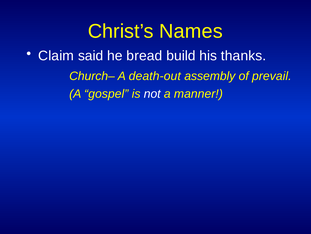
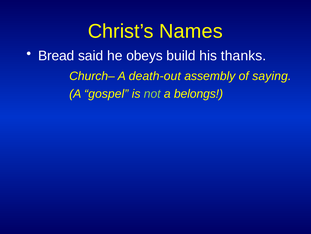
Claim: Claim -> Bread
bread: bread -> obeys
prevail: prevail -> saying
not colour: white -> light green
manner: manner -> belongs
